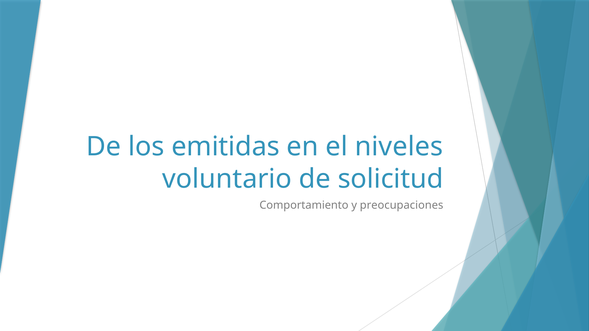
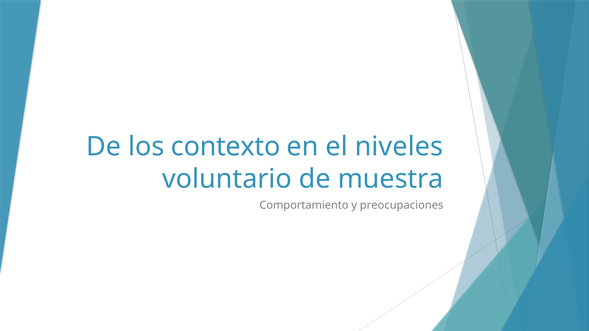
emitidas: emitidas -> contexto
solicitud: solicitud -> muestra
